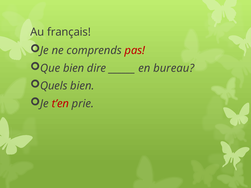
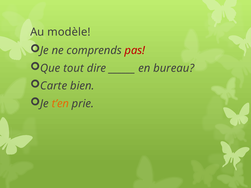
français: français -> modèle
Que bien: bien -> tout
Quels: Quels -> Carte
t’en colour: red -> orange
